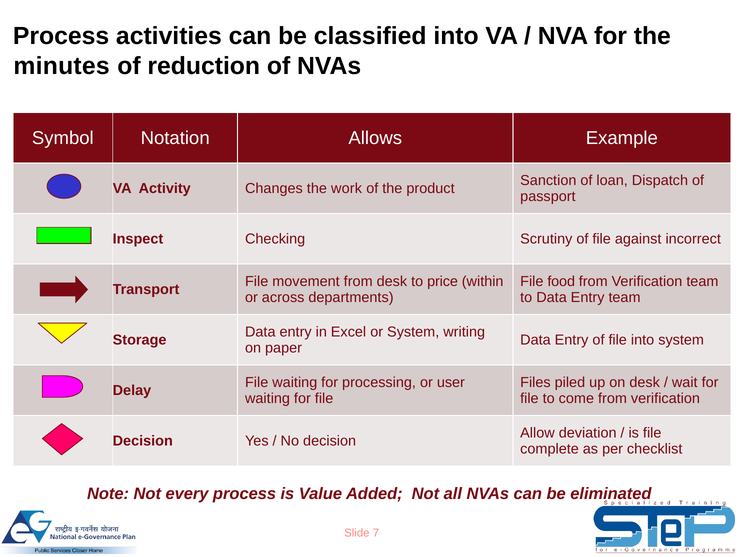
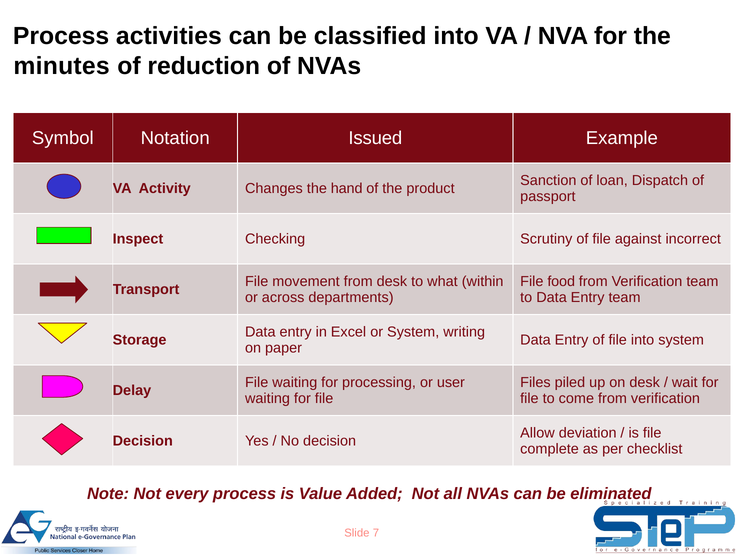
Allows: Allows -> Issued
work: work -> hand
price: price -> what
